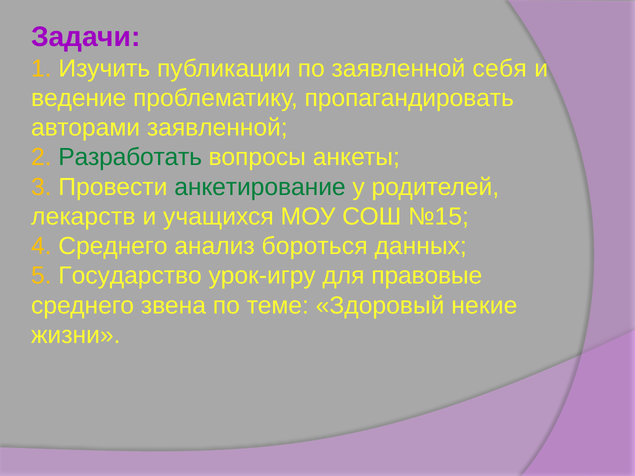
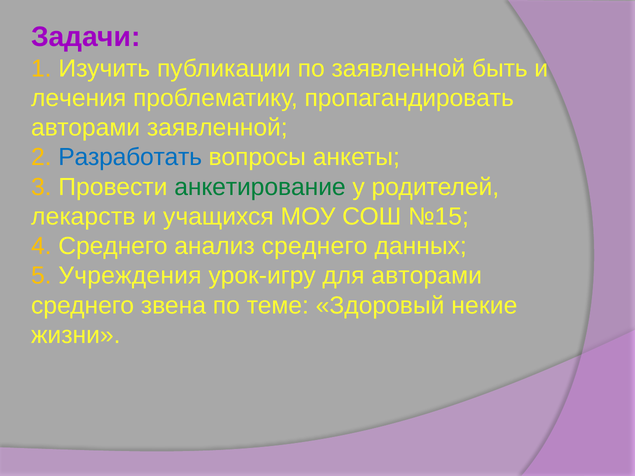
себя: себя -> быть
ведение: ведение -> лечения
Разработать colour: green -> blue
анализ бороться: бороться -> среднего
Государство: Государство -> Учреждения
для правовые: правовые -> авторами
